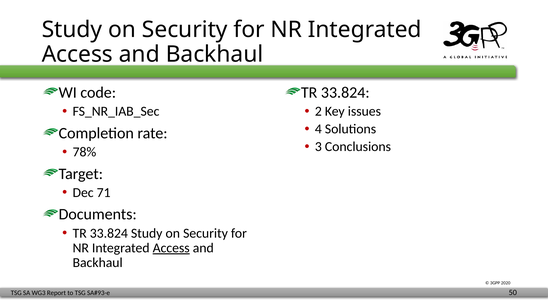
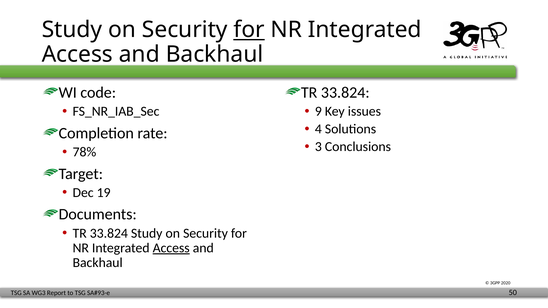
for at (249, 30) underline: none -> present
2: 2 -> 9
71: 71 -> 19
